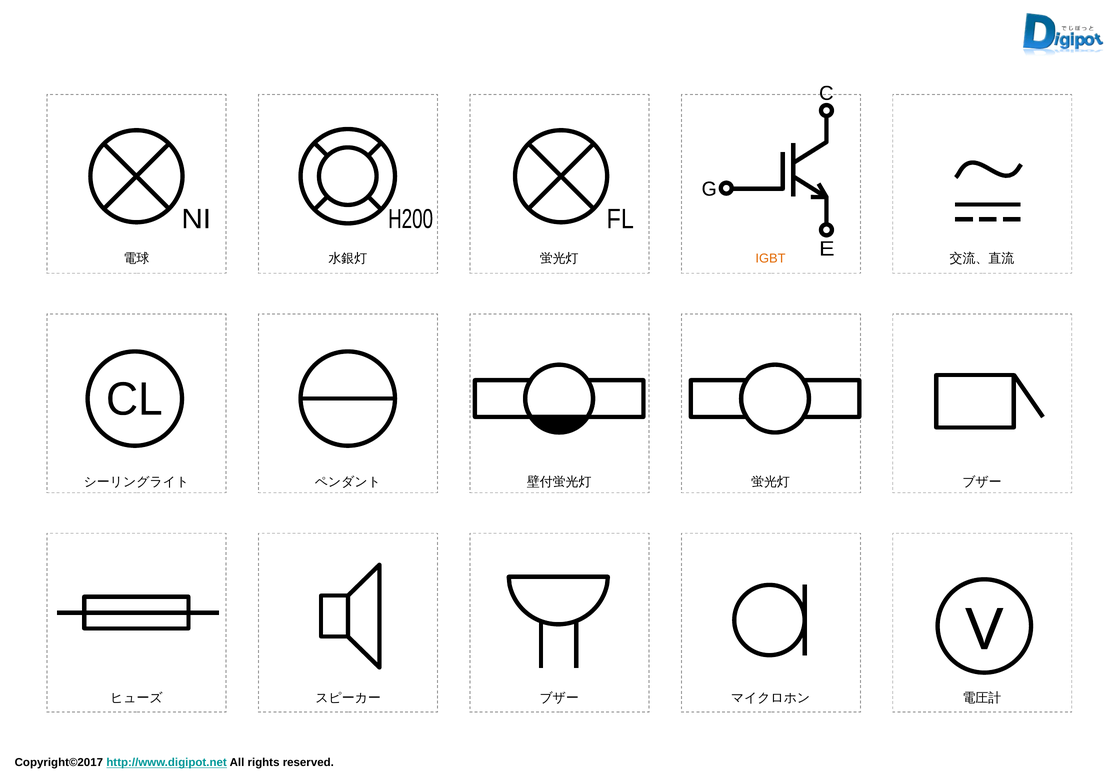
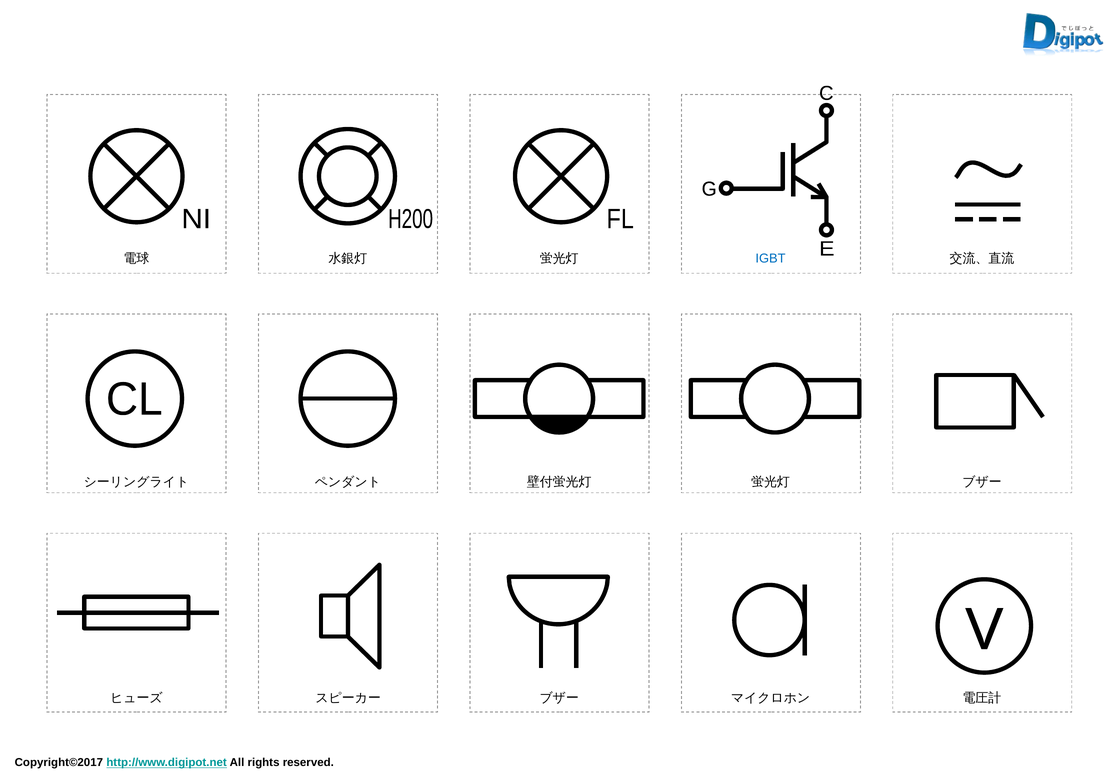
IGBT colour: orange -> blue
